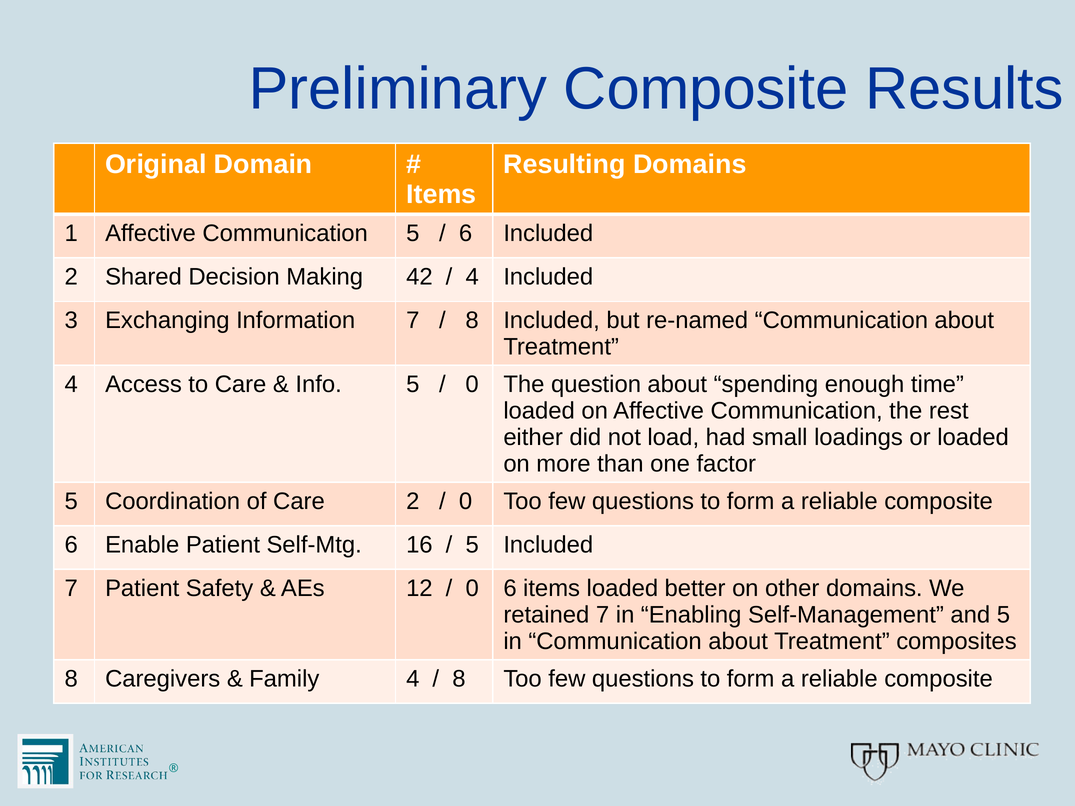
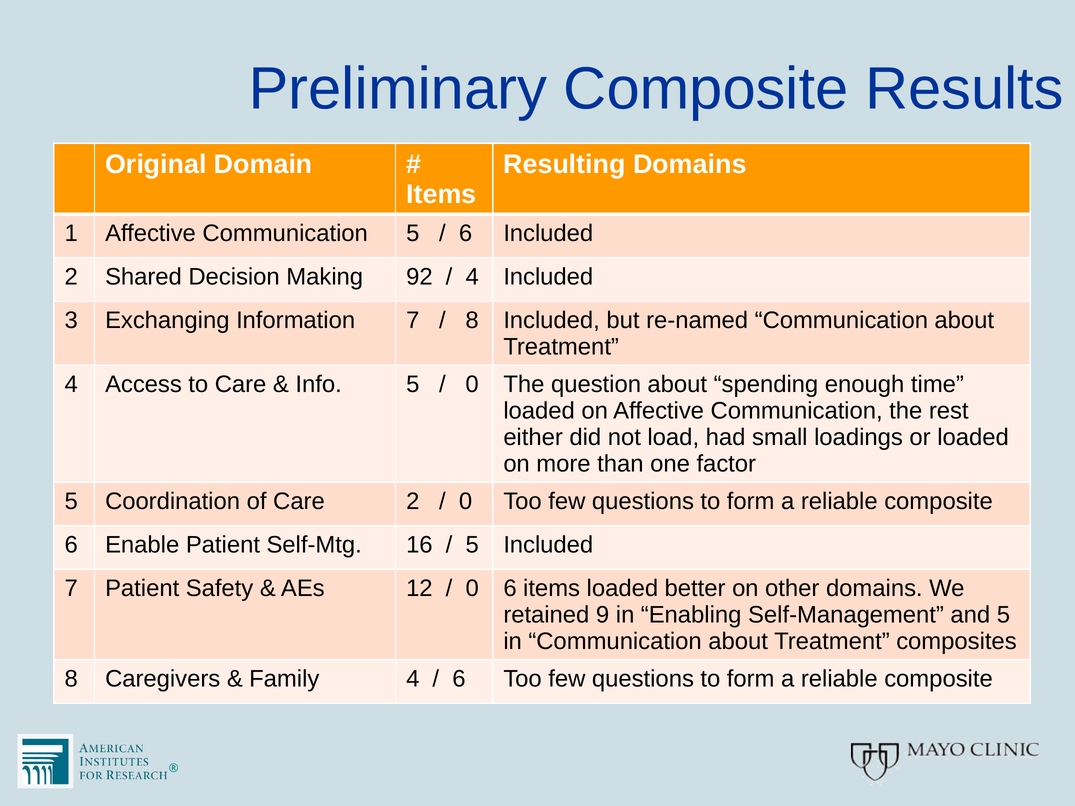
42: 42 -> 92
retained 7: 7 -> 9
8 at (459, 679): 8 -> 6
